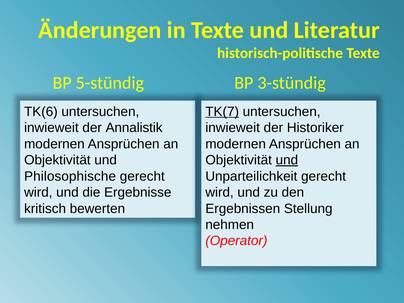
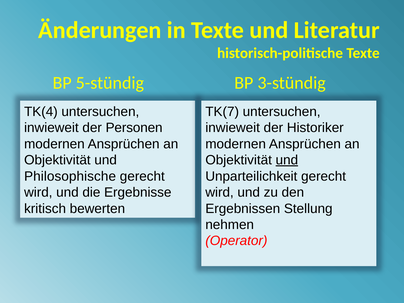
TK(6: TK(6 -> TK(4
TK(7 underline: present -> none
Annalistik: Annalistik -> Personen
